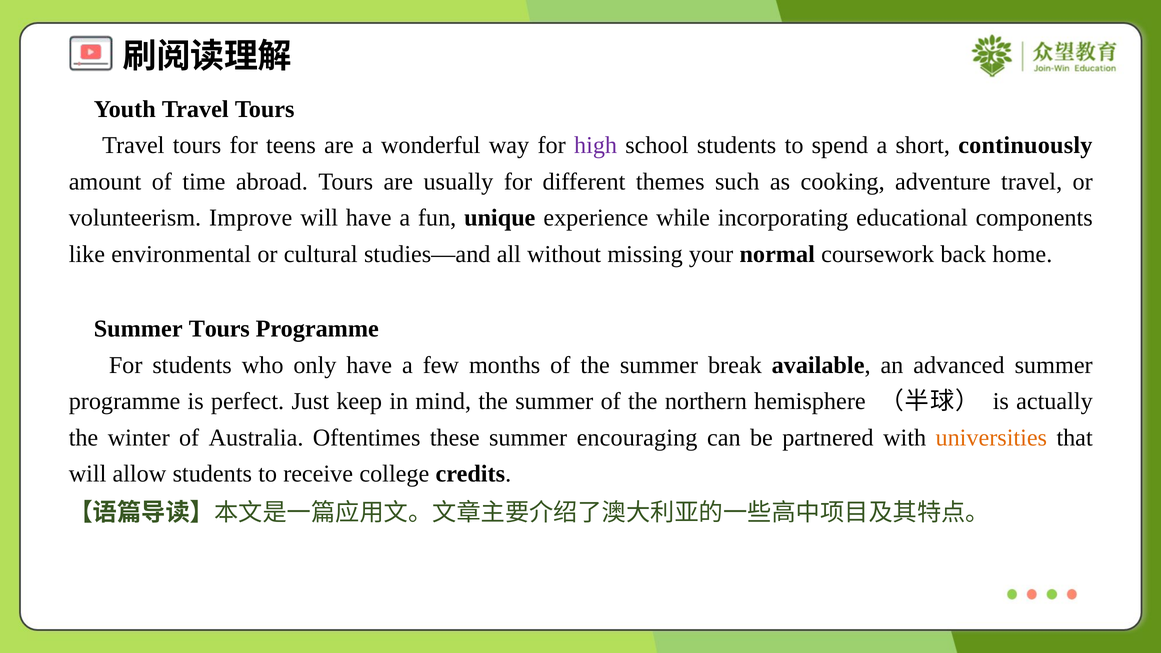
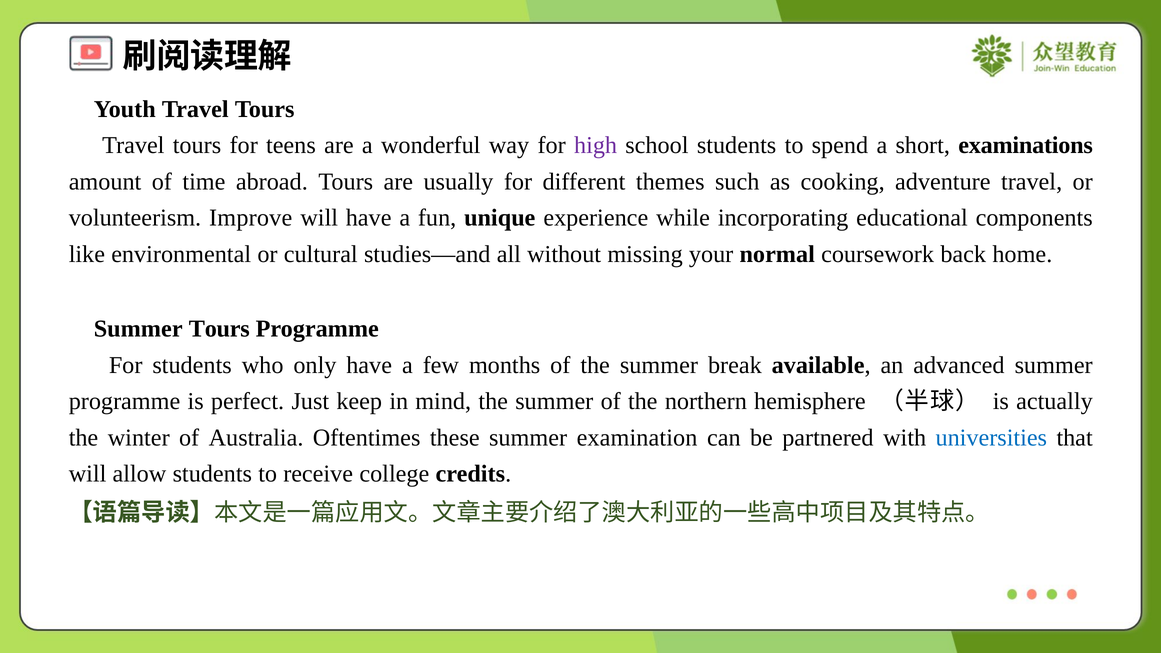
continuously: continuously -> examinations
encouraging: encouraging -> examination
universities colour: orange -> blue
